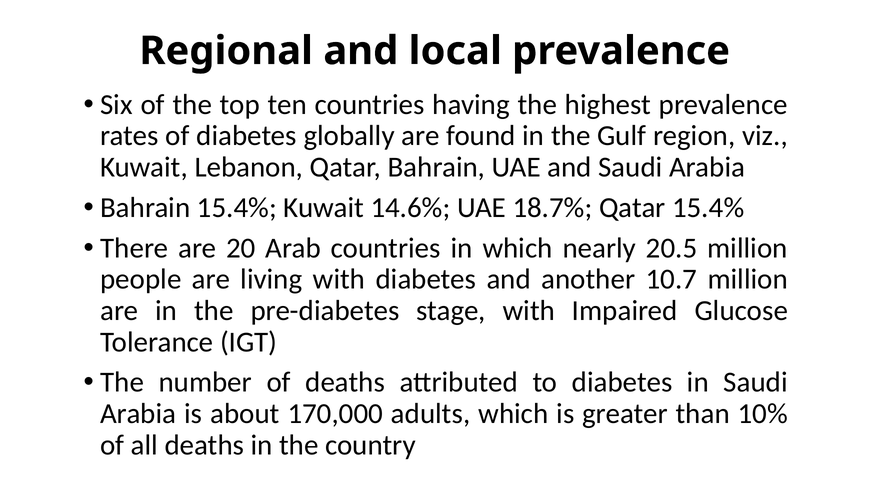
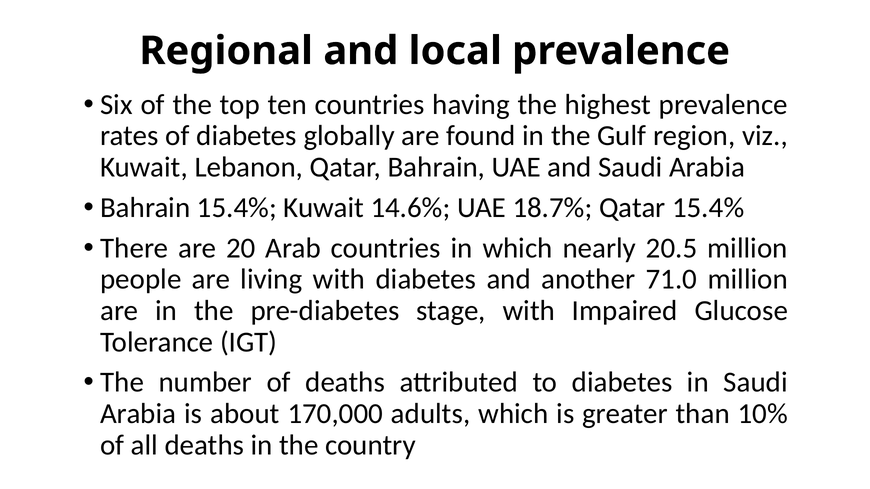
10.7: 10.7 -> 71.0
